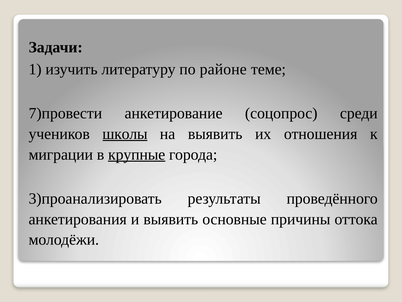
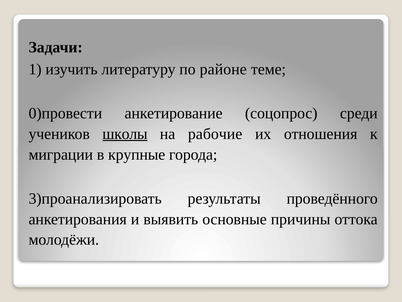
7)провести: 7)провести -> 0)провести
на выявить: выявить -> рабочие
крупные underline: present -> none
